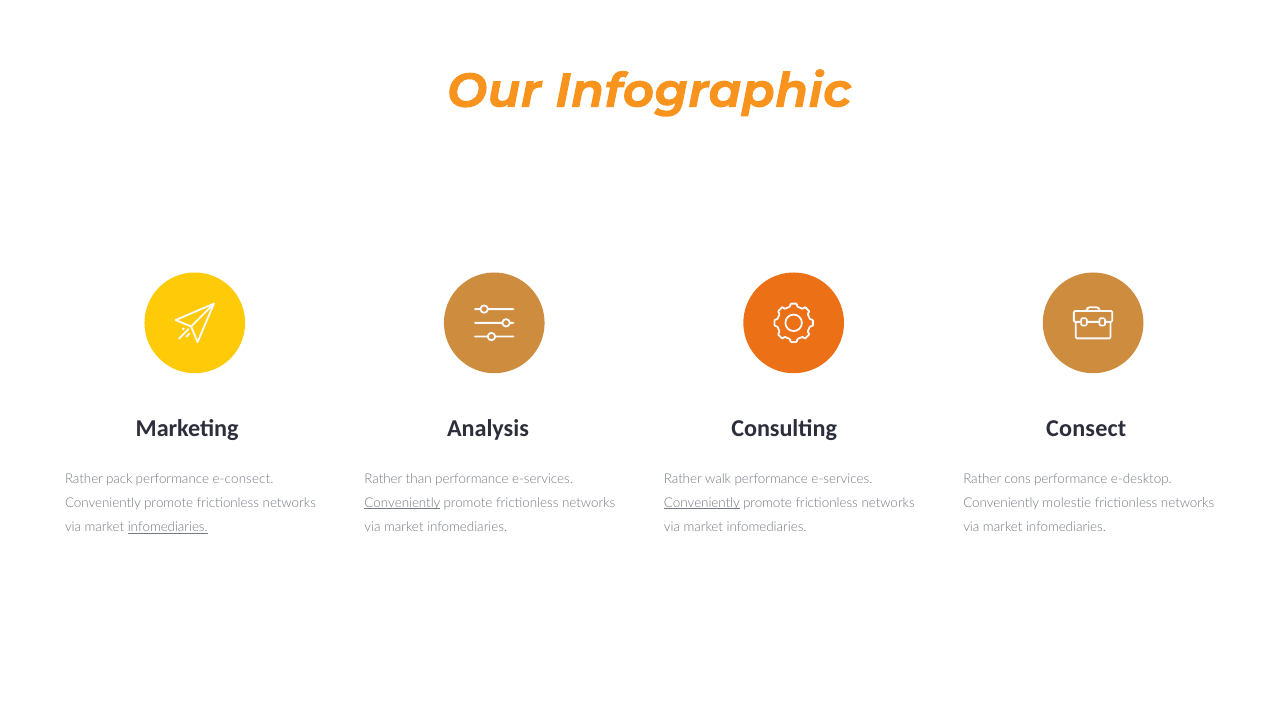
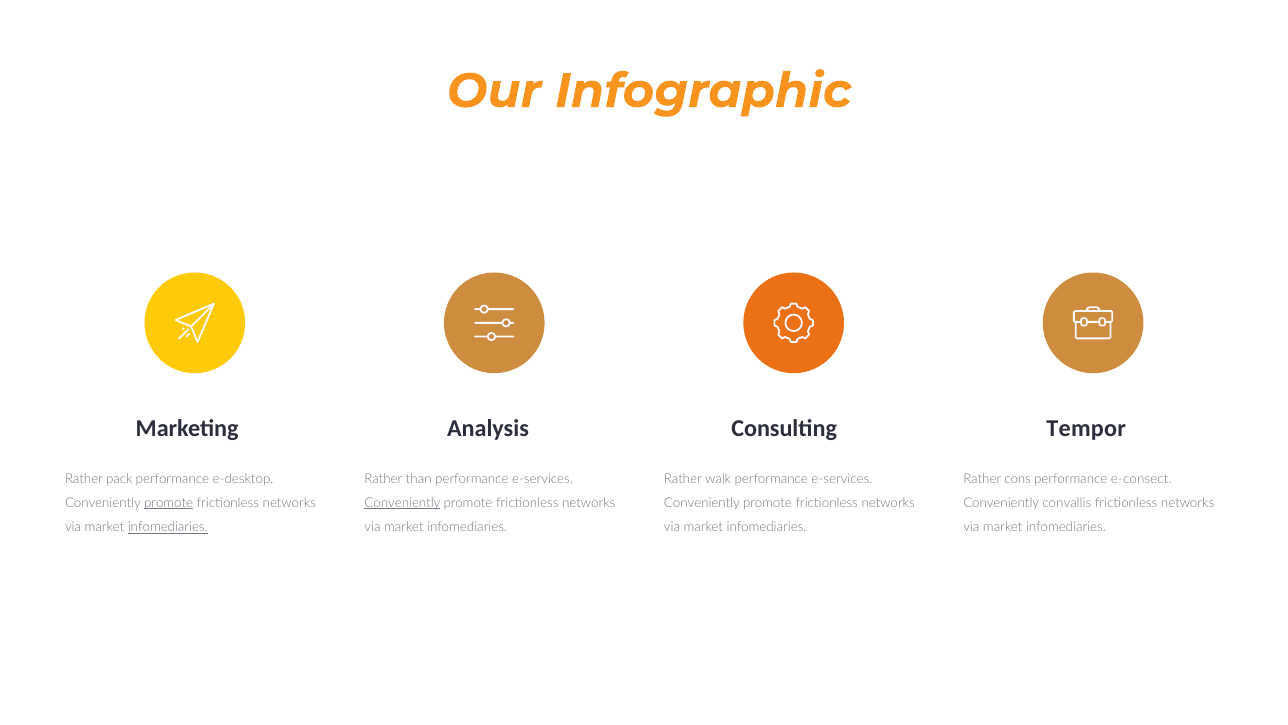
Consect: Consect -> Tempor
e-consect: e-consect -> e-desktop
e-desktop: e-desktop -> e-consect
promote at (169, 503) underline: none -> present
Conveniently at (702, 503) underline: present -> none
molestie: molestie -> convallis
